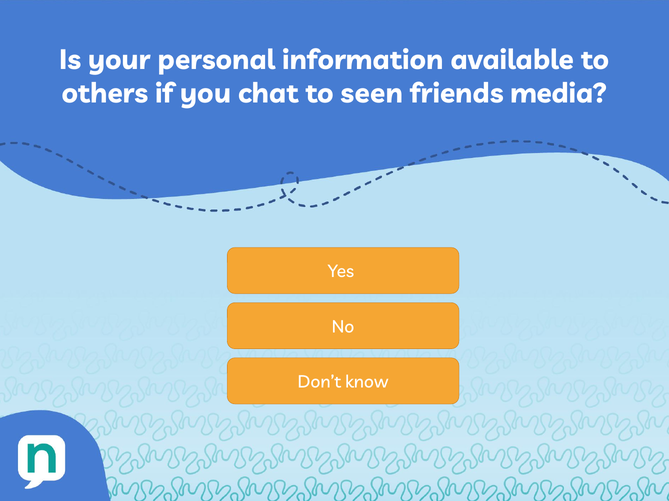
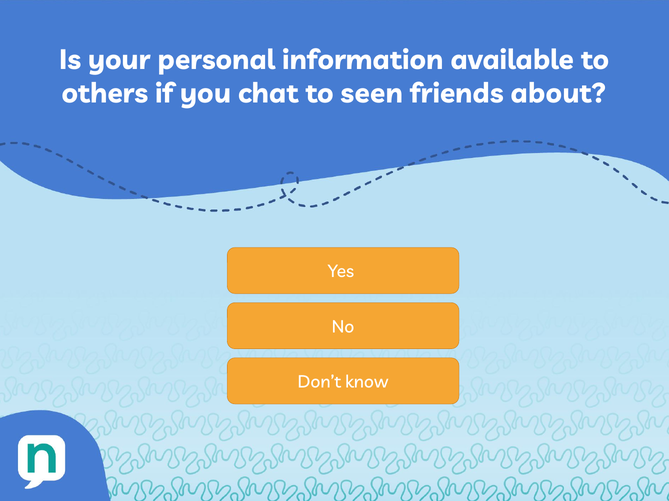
media: media -> about
